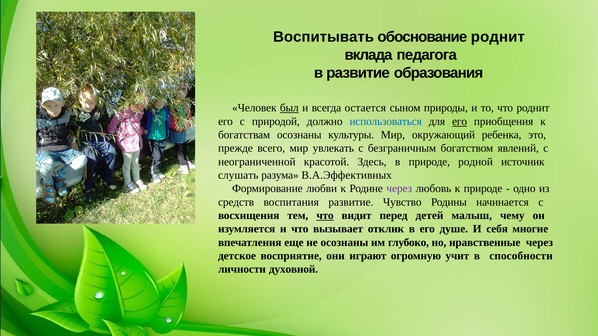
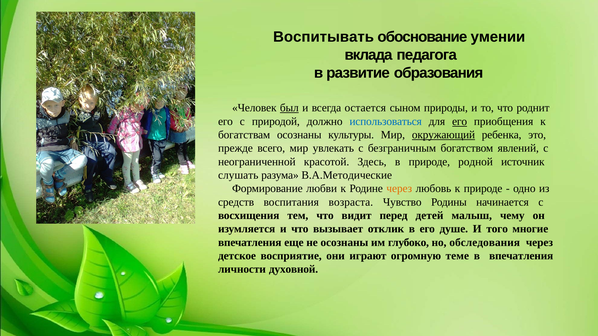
обоснование роднит: роднит -> умении
окружающий underline: none -> present
В.А.Эффективных: В.А.Эффективных -> В.А.Методические
через at (399, 189) colour: purple -> orange
воспитания развитие: развитие -> возраста
что at (325, 216) underline: present -> none
себя: себя -> того
нравственные: нравственные -> обследования
учит: учит -> теме
в способности: способности -> впечатления
